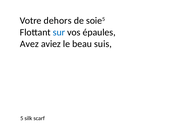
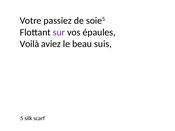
dehors: dehors -> passiez
sur colour: blue -> purple
Avez: Avez -> Voilà
